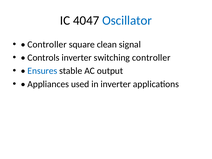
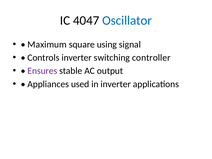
Controller at (47, 44): Controller -> Maximum
clean: clean -> using
Ensures colour: blue -> purple
